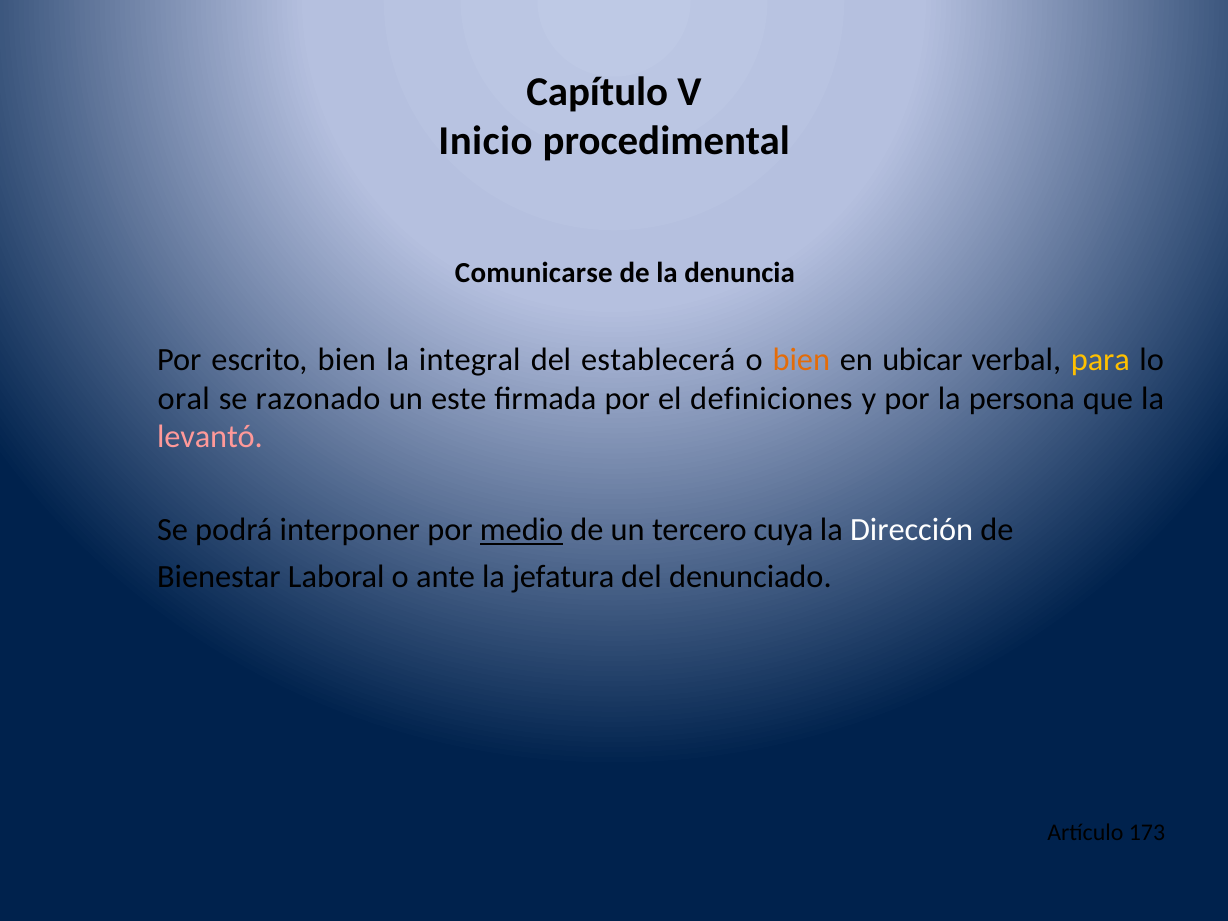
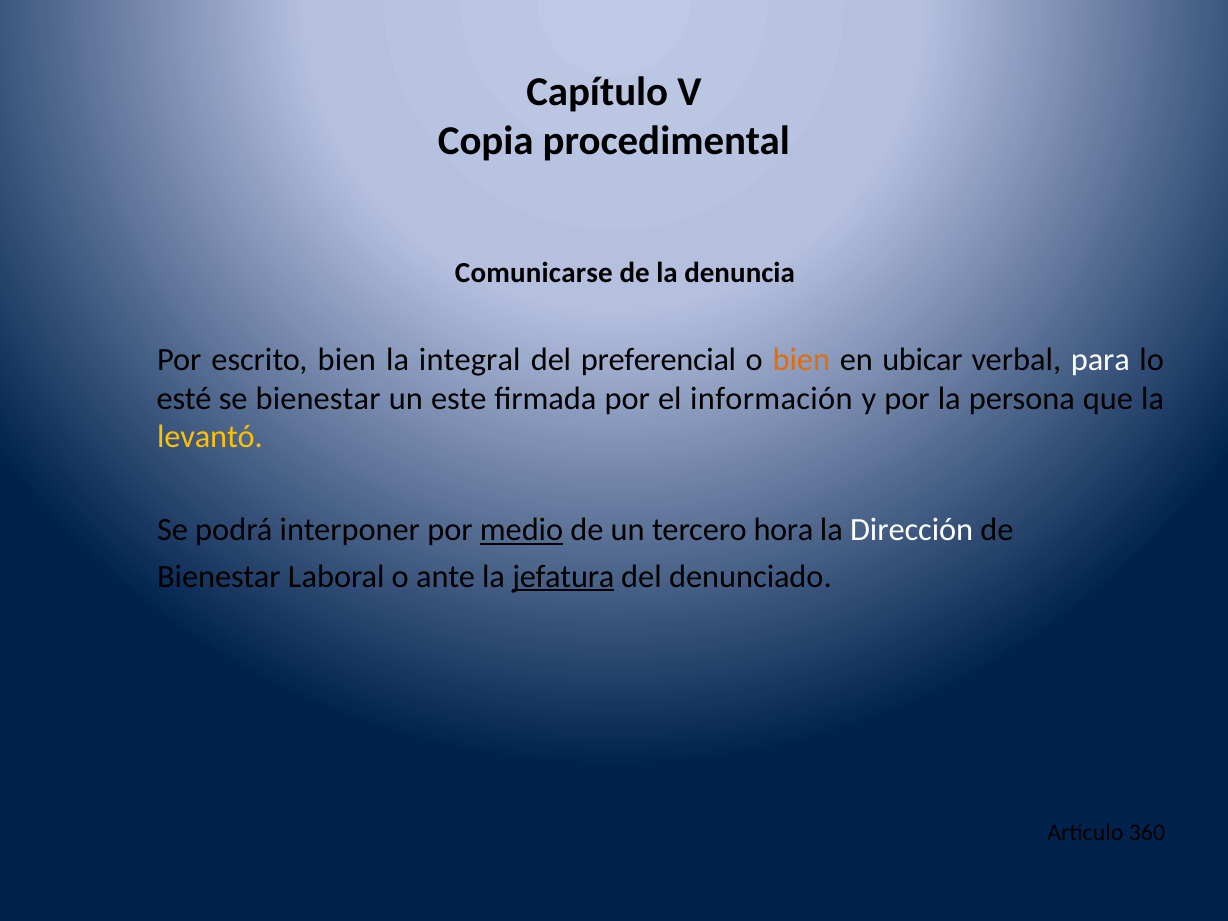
Inicio: Inicio -> Copia
establecerá: establecerá -> preferencial
para colour: yellow -> white
oral: oral -> esté
se razonado: razonado -> bienestar
definiciones: definiciones -> información
levantó colour: pink -> yellow
cuya: cuya -> hora
jefatura underline: none -> present
173: 173 -> 360
